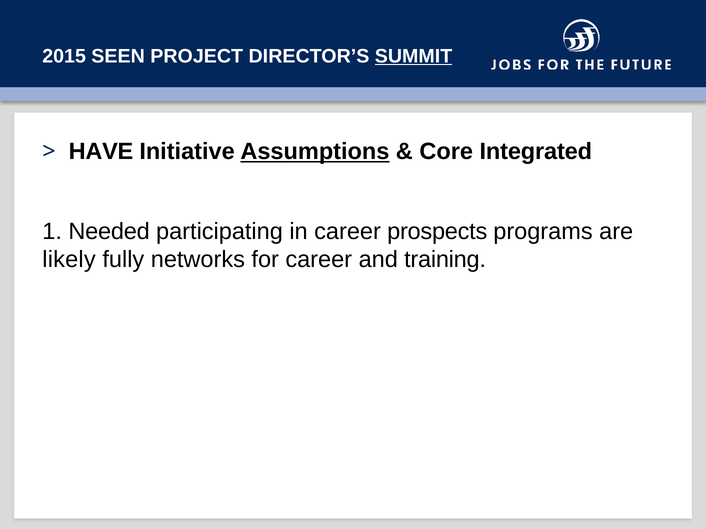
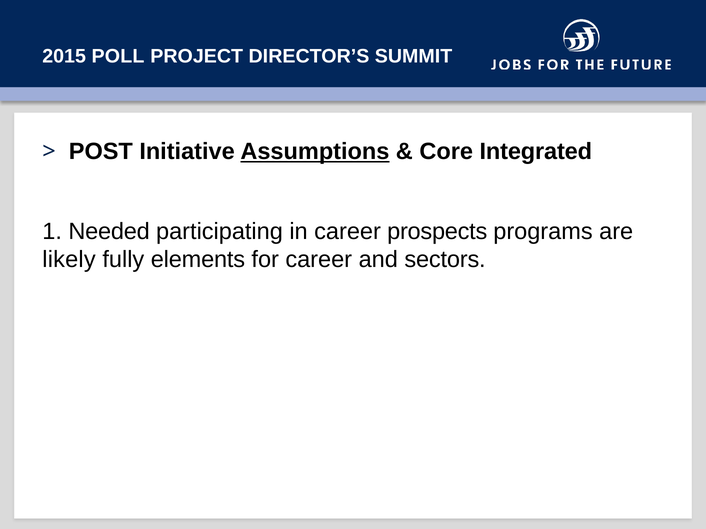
SEEN: SEEN -> POLL
SUMMIT underline: present -> none
HAVE: HAVE -> POST
networks: networks -> elements
training: training -> sectors
